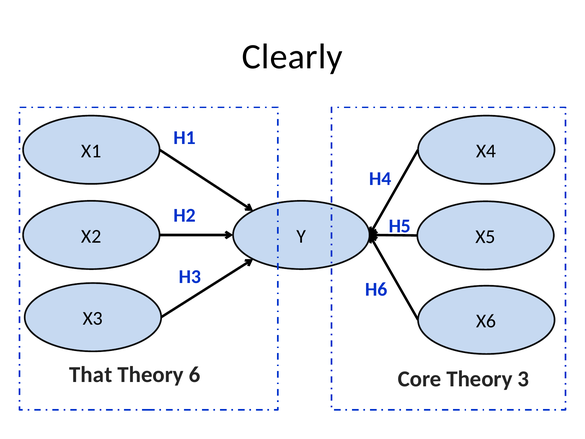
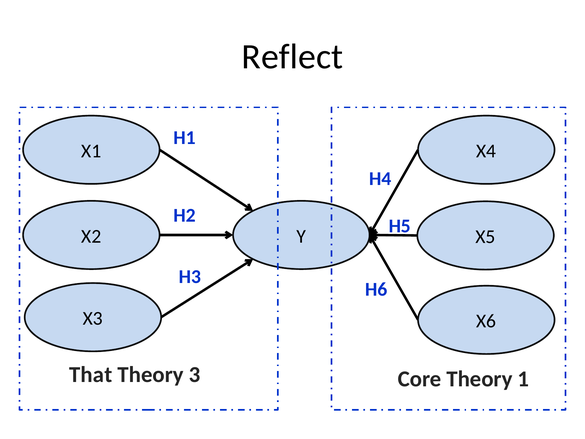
Clearly: Clearly -> Reflect
6: 6 -> 3
3: 3 -> 1
